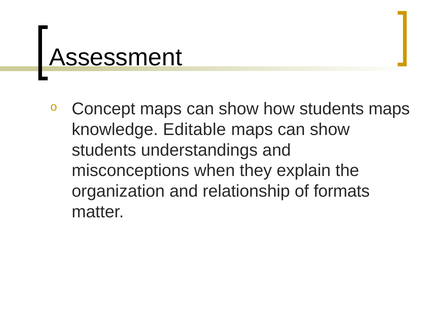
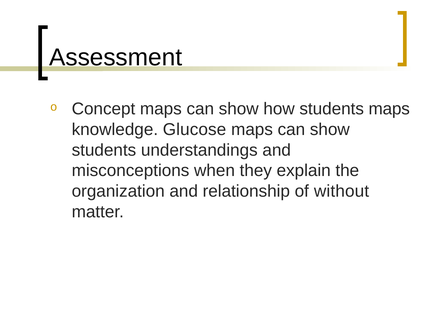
Editable: Editable -> Glucose
formats: formats -> without
